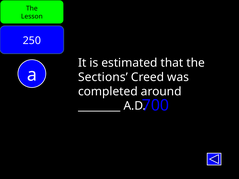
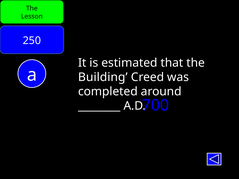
Sections: Sections -> Building
